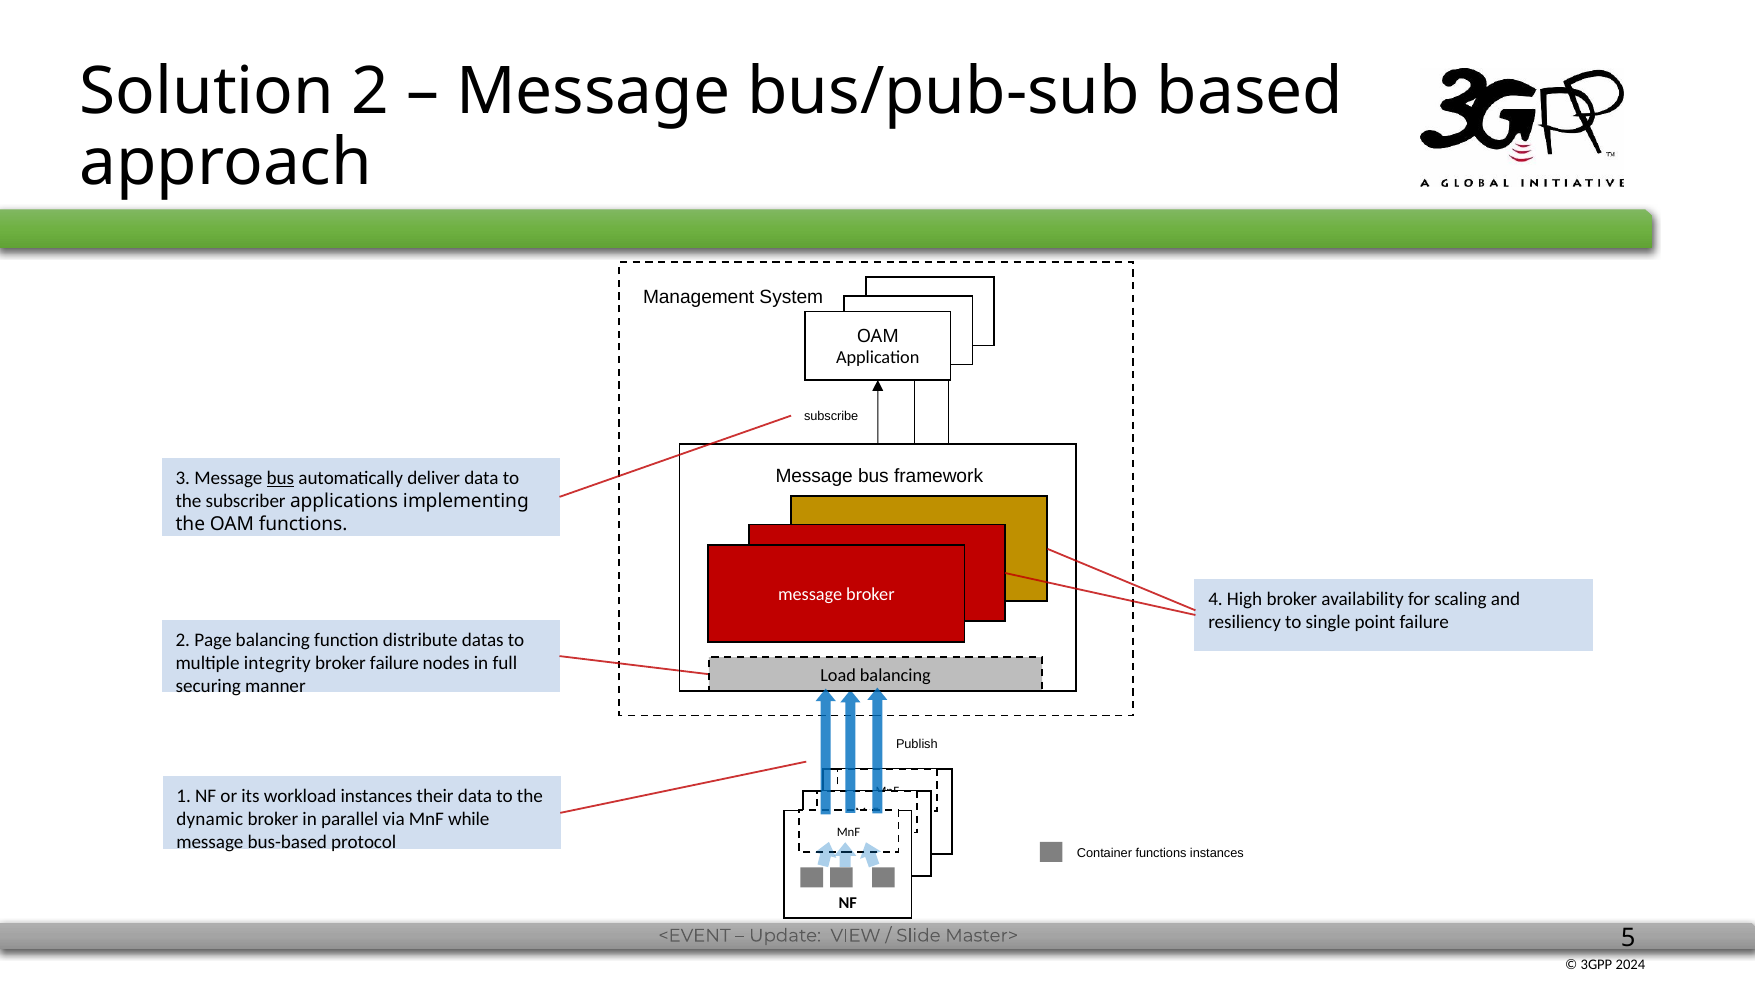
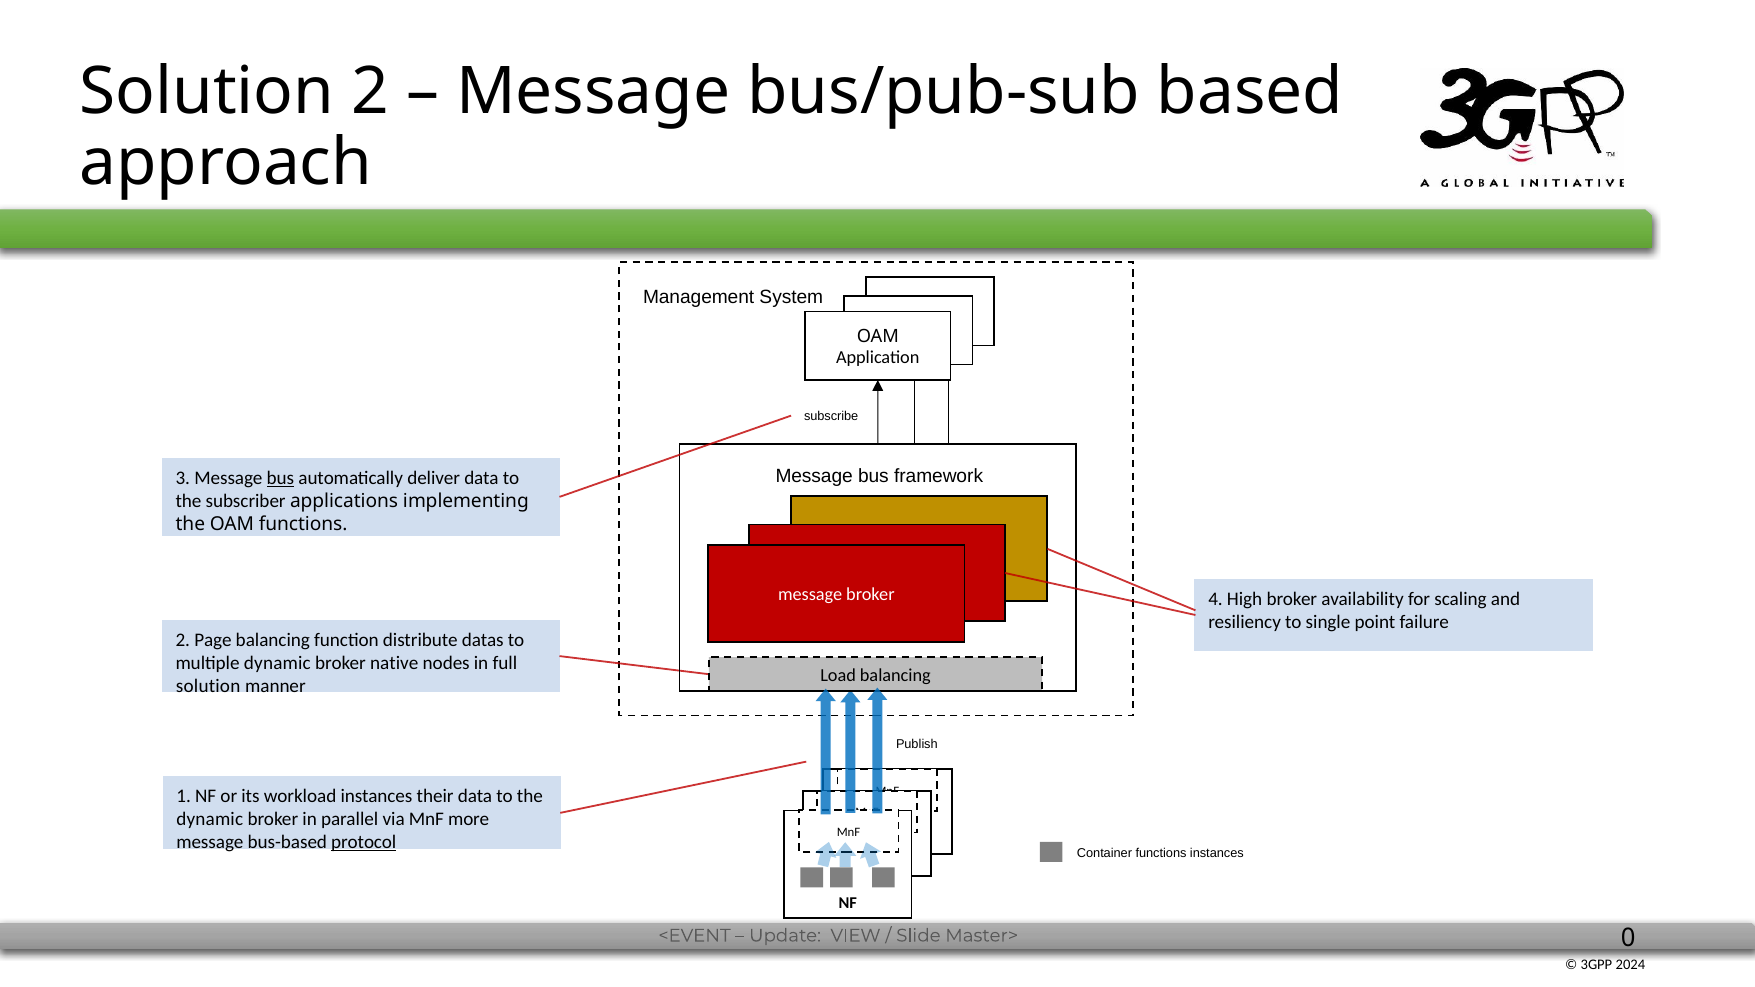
multiple integrity: integrity -> dynamic
broker failure: failure -> native
securing at (208, 687): securing -> solution
while: while -> more
protocol underline: none -> present
5: 5 -> 0
